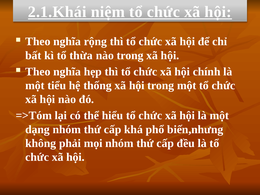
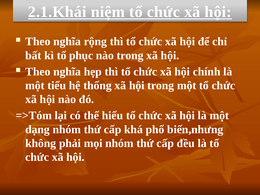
thừa: thừa -> phục
